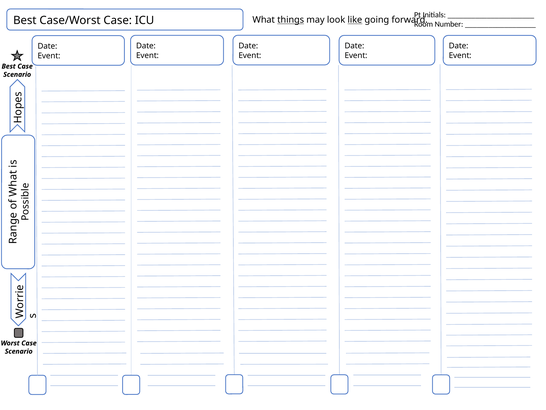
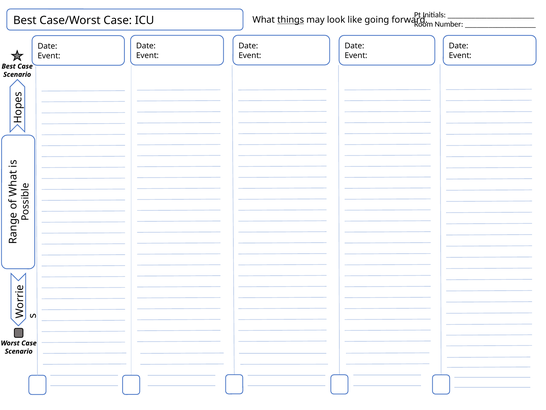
like underline: present -> none
